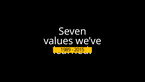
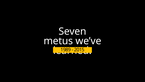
values: values -> metus
